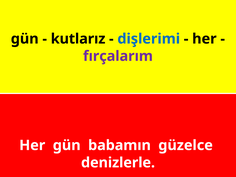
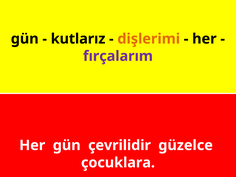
dişlerimi colour: blue -> orange
babamın: babamın -> çevrilidir
denizlerle: denizlerle -> çocuklara
